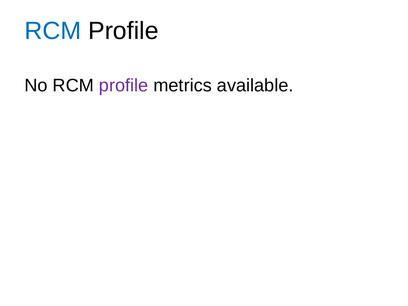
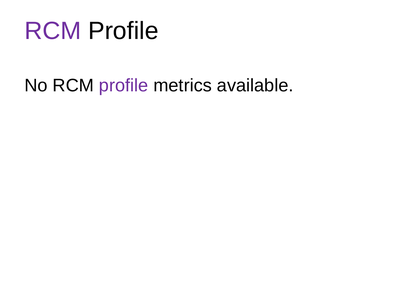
RCM at (53, 31) colour: blue -> purple
